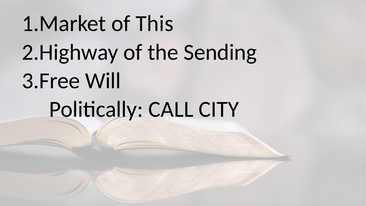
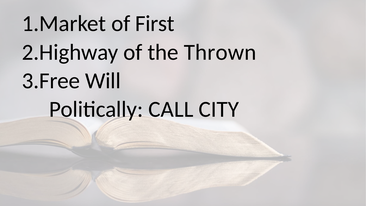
This: This -> First
Sending: Sending -> Thrown
